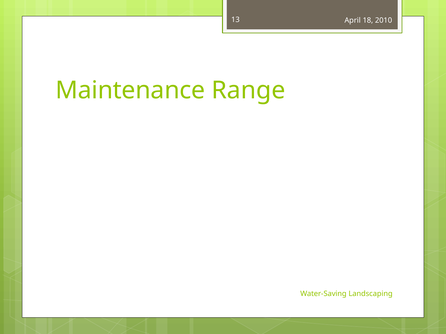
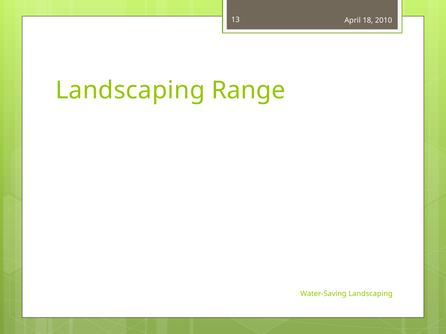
Maintenance at (130, 91): Maintenance -> Landscaping
